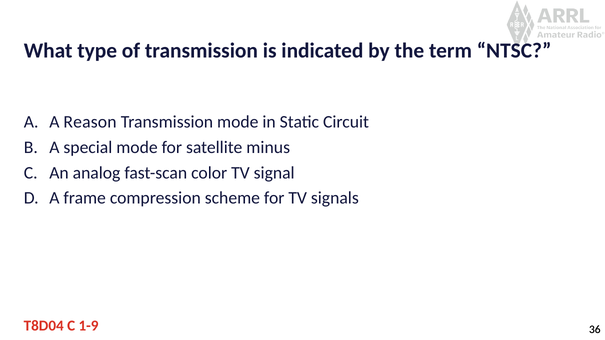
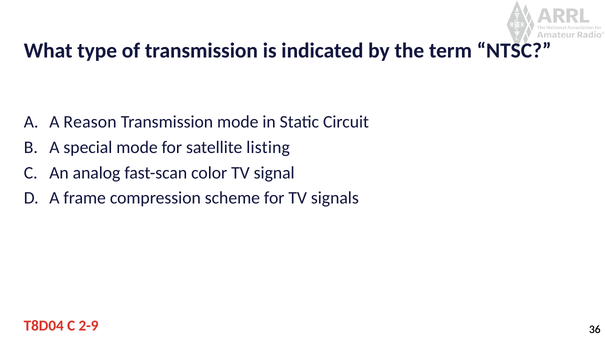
minus: minus -> listing
1-9: 1-9 -> 2-9
